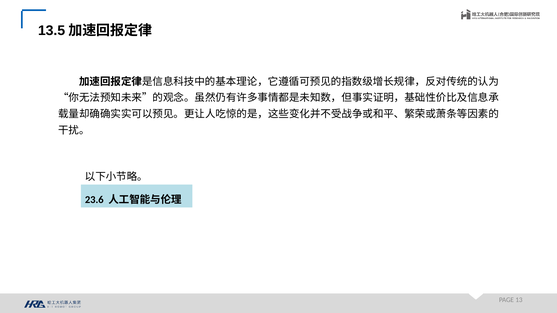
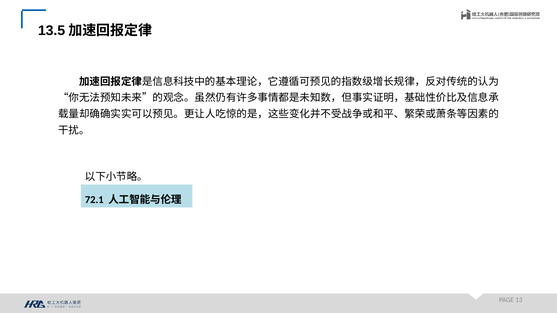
23.6: 23.6 -> 72.1
